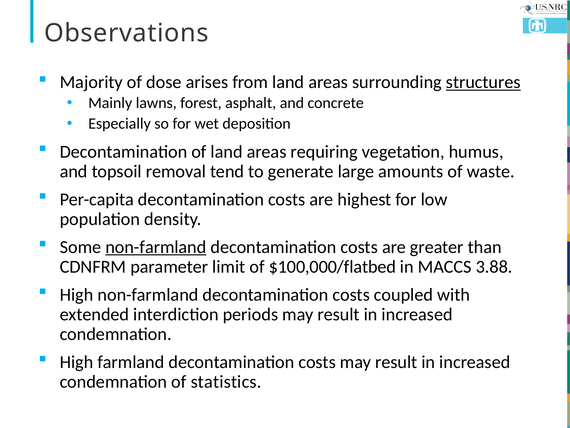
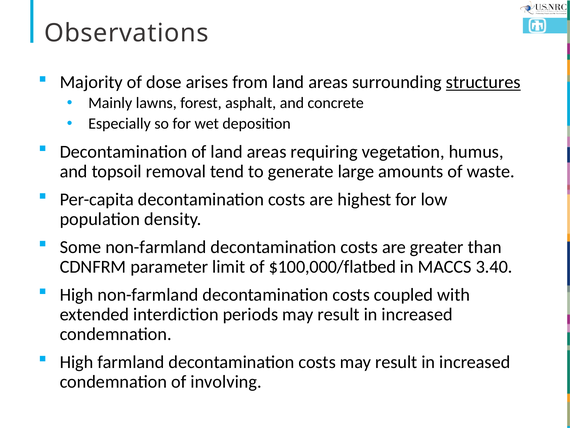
non-farmland at (156, 247) underline: present -> none
3.88: 3.88 -> 3.40
statistics: statistics -> involving
